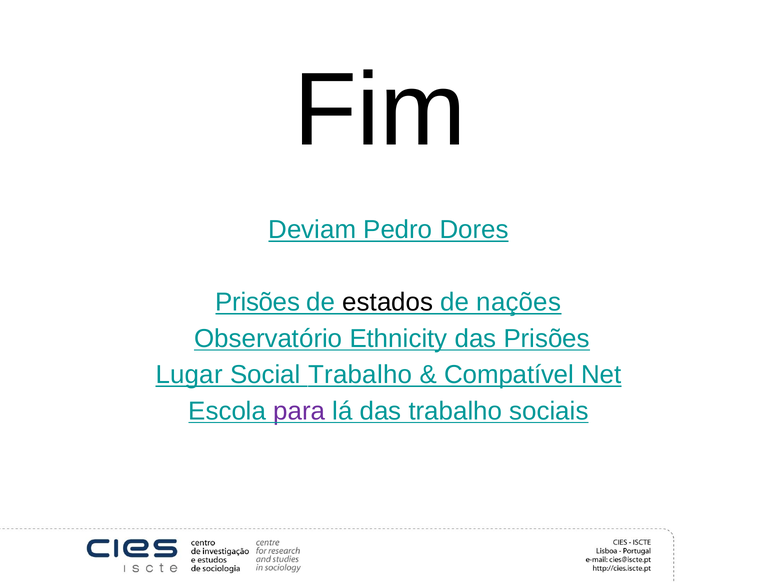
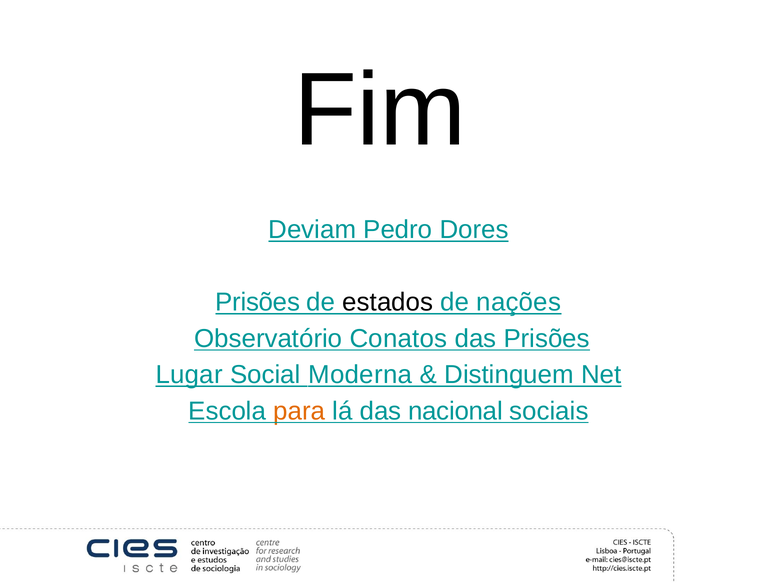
Ethnicity: Ethnicity -> Conatos
Social Trabalho: Trabalho -> Moderna
Compatível: Compatível -> Distinguem
para colour: purple -> orange
das trabalho: trabalho -> nacional
